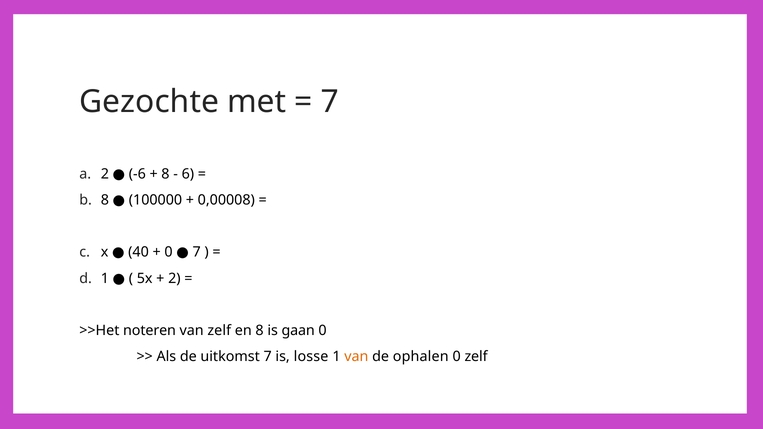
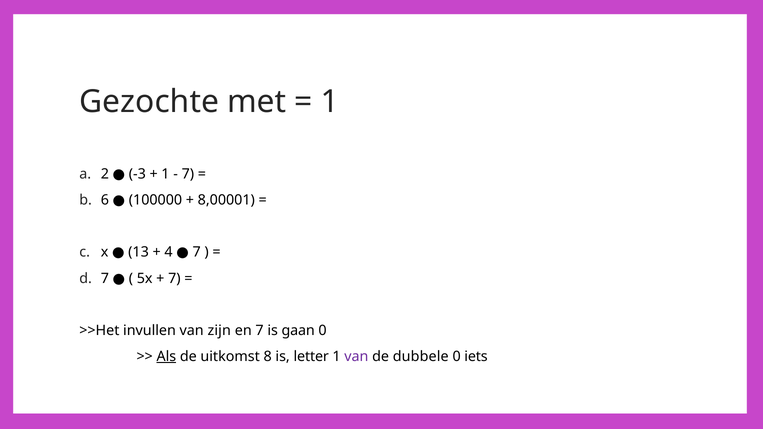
7 at (330, 102): 7 -> 1
-6: -6 -> -3
8 at (165, 174): 8 -> 1
6 at (188, 174): 6 -> 7
8 at (105, 200): 8 -> 6
0,00008: 0,00008 -> 8,00001
40: 40 -> 13
0 at (169, 252): 0 -> 4
1 at (105, 278): 1 -> 7
2 at (174, 278): 2 -> 7
noteren: noteren -> invullen
van zelf: zelf -> zijn
en 8: 8 -> 7
Als underline: none -> present
uitkomst 7: 7 -> 8
losse: losse -> letter
van at (356, 357) colour: orange -> purple
ophalen: ophalen -> dubbele
0 zelf: zelf -> iets
